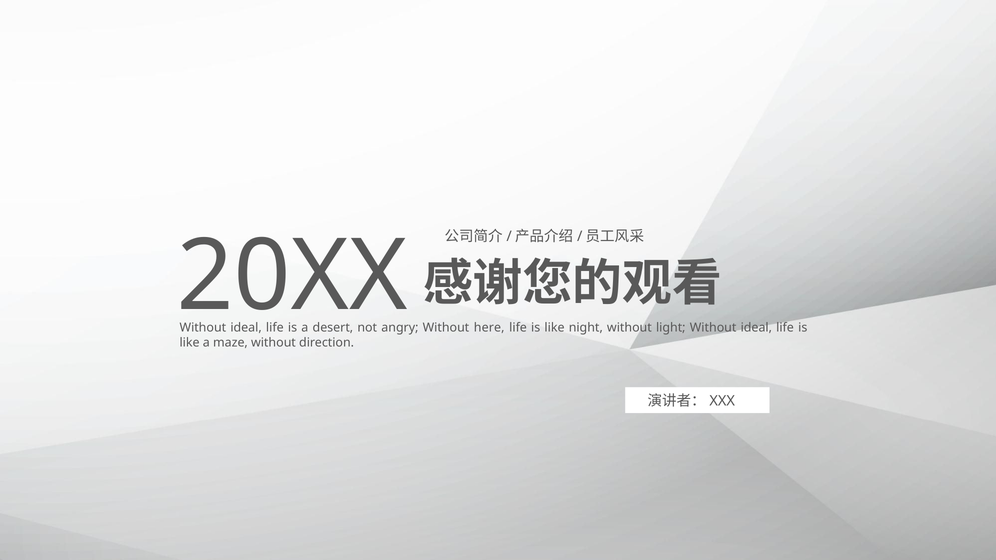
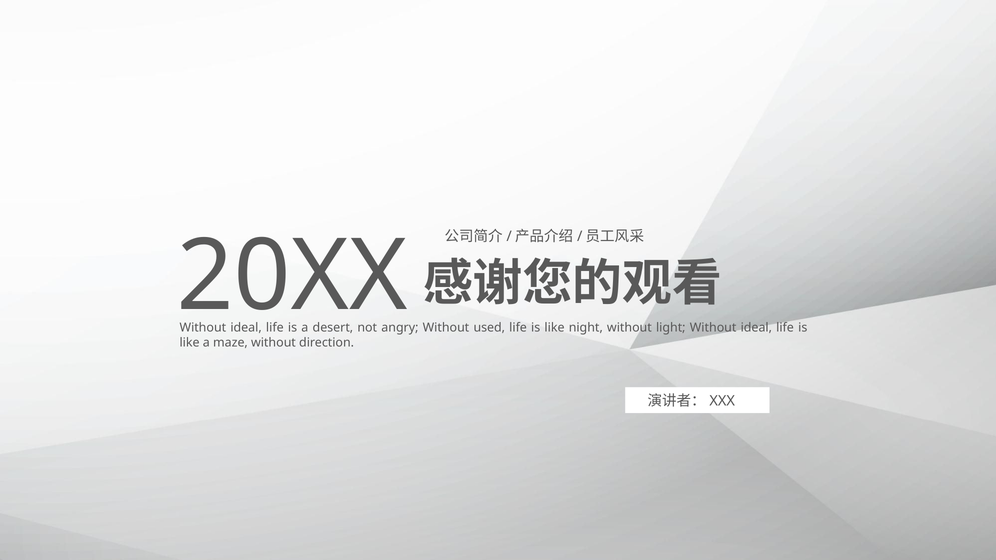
here: here -> used
